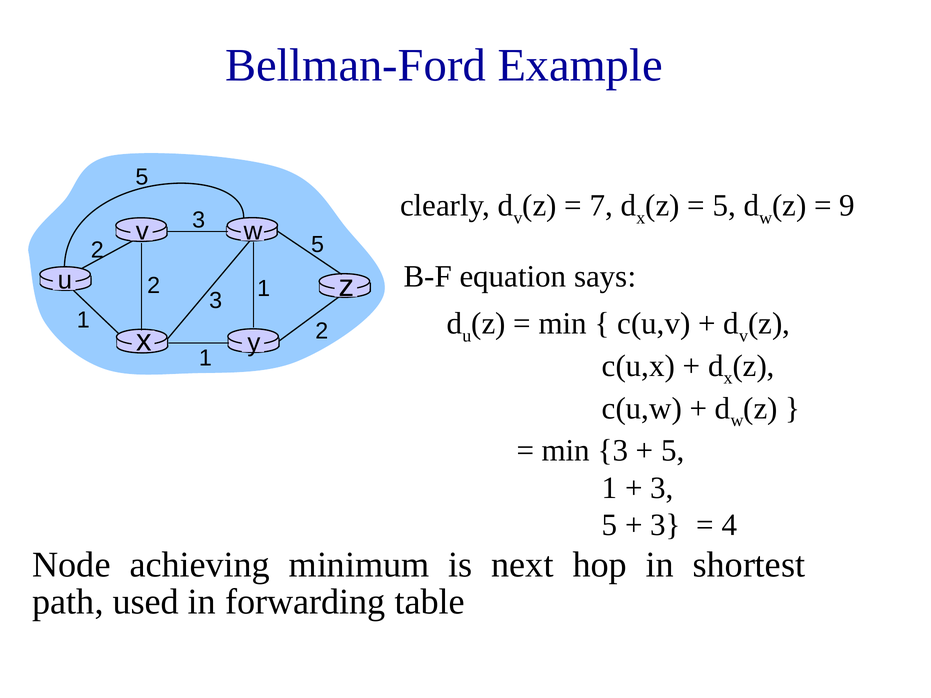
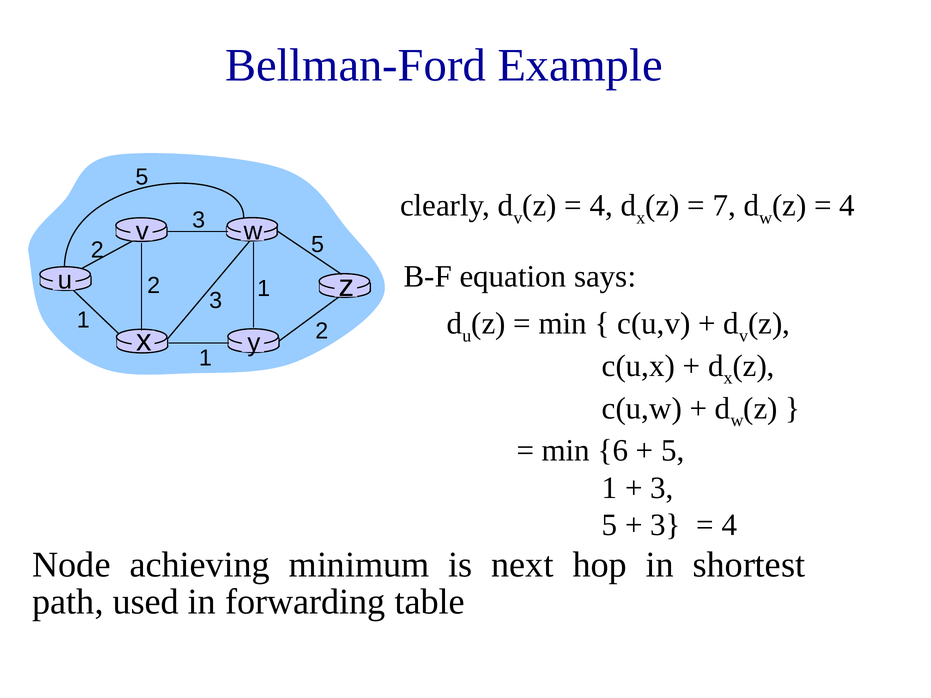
7 at (601, 206): 7 -> 4
5 at (724, 206): 5 -> 7
9 at (847, 206): 9 -> 4
min 3: 3 -> 6
